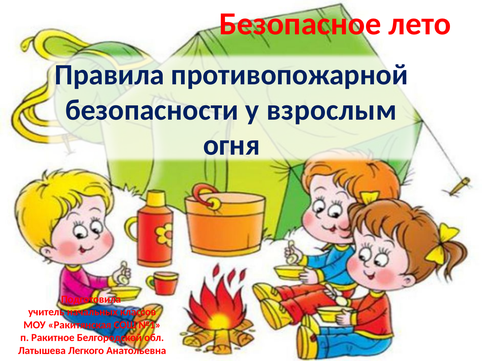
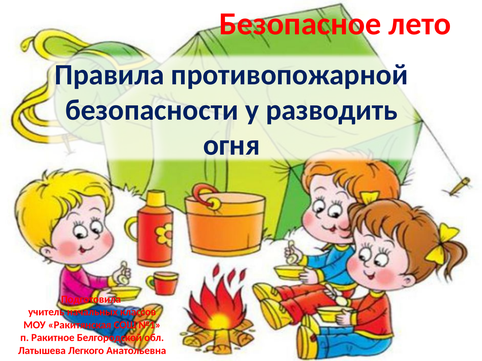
взрослым: взрослым -> разводить
